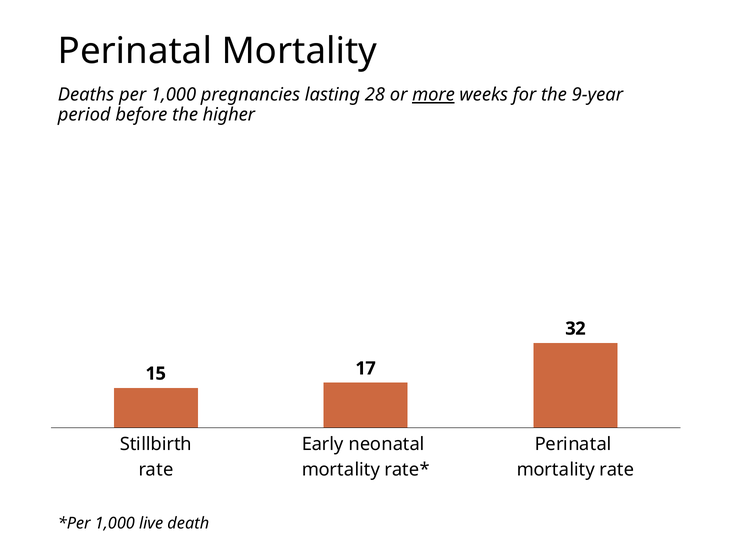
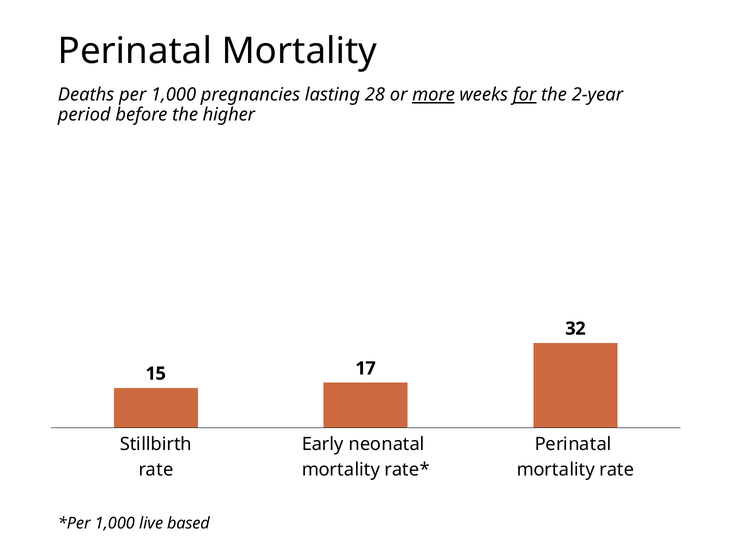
for underline: none -> present
9-year: 9-year -> 2-year
death: death -> based
